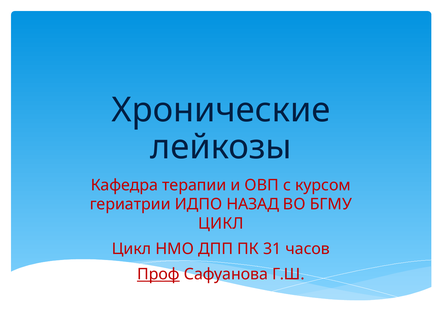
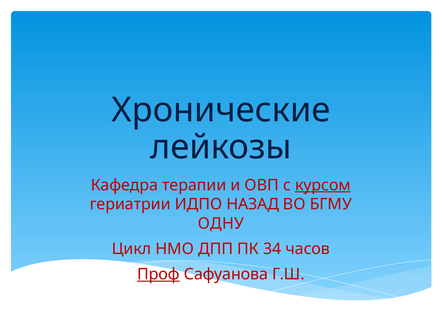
курсом underline: none -> present
ЦИКЛ at (221, 223): ЦИКЛ -> ОДНУ
31: 31 -> 34
